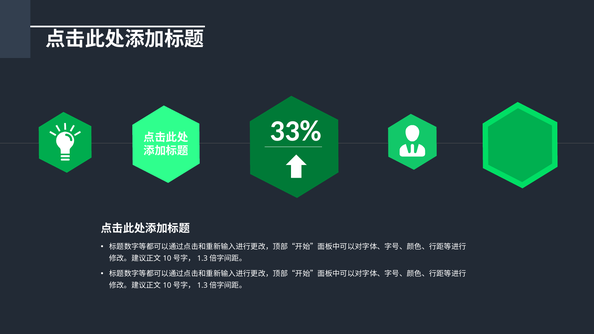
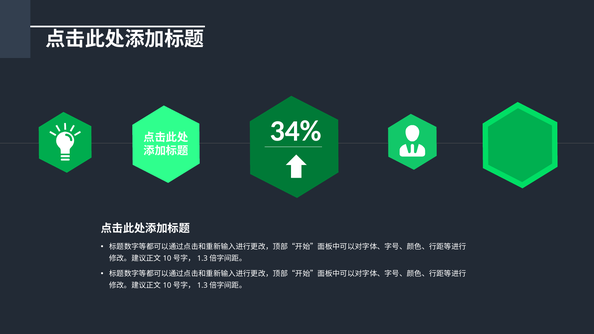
33%: 33% -> 34%
